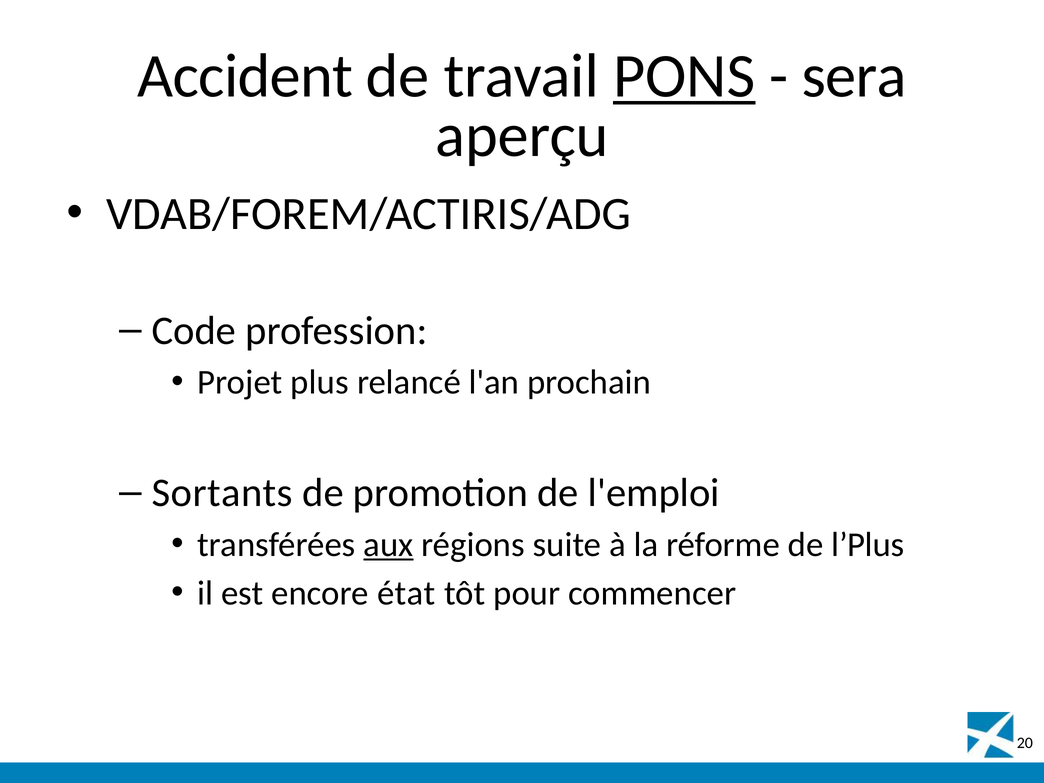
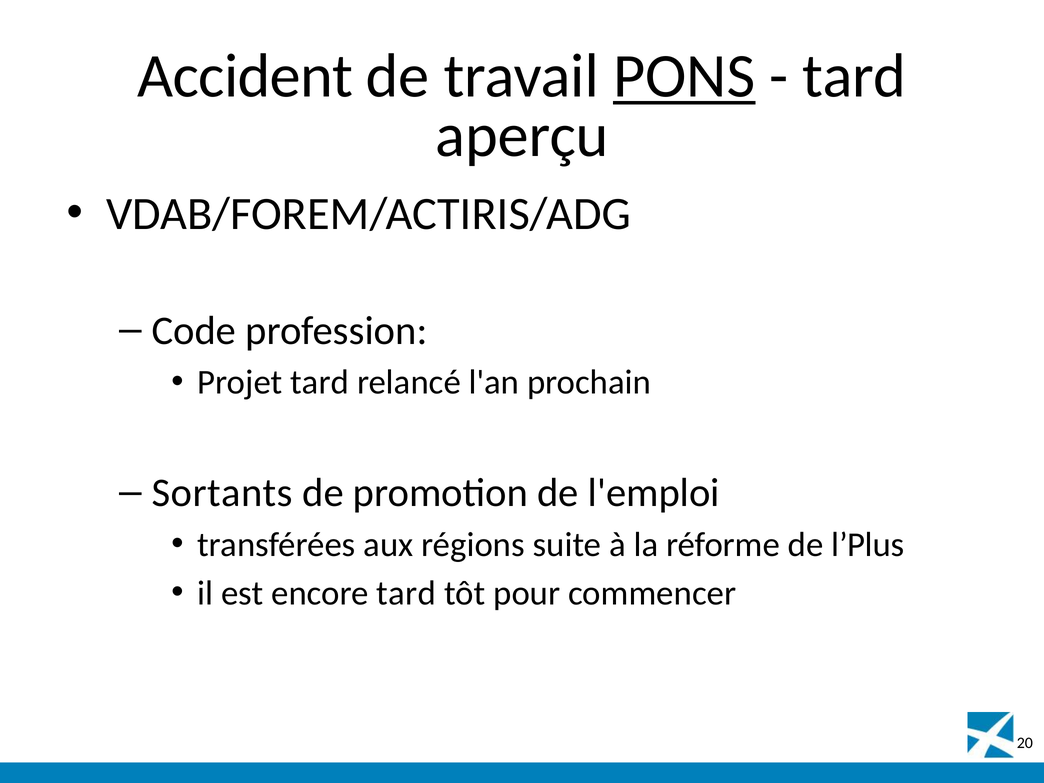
sera at (854, 76): sera -> tard
Projet plus: plus -> tard
aux underline: present -> none
encore état: état -> tard
